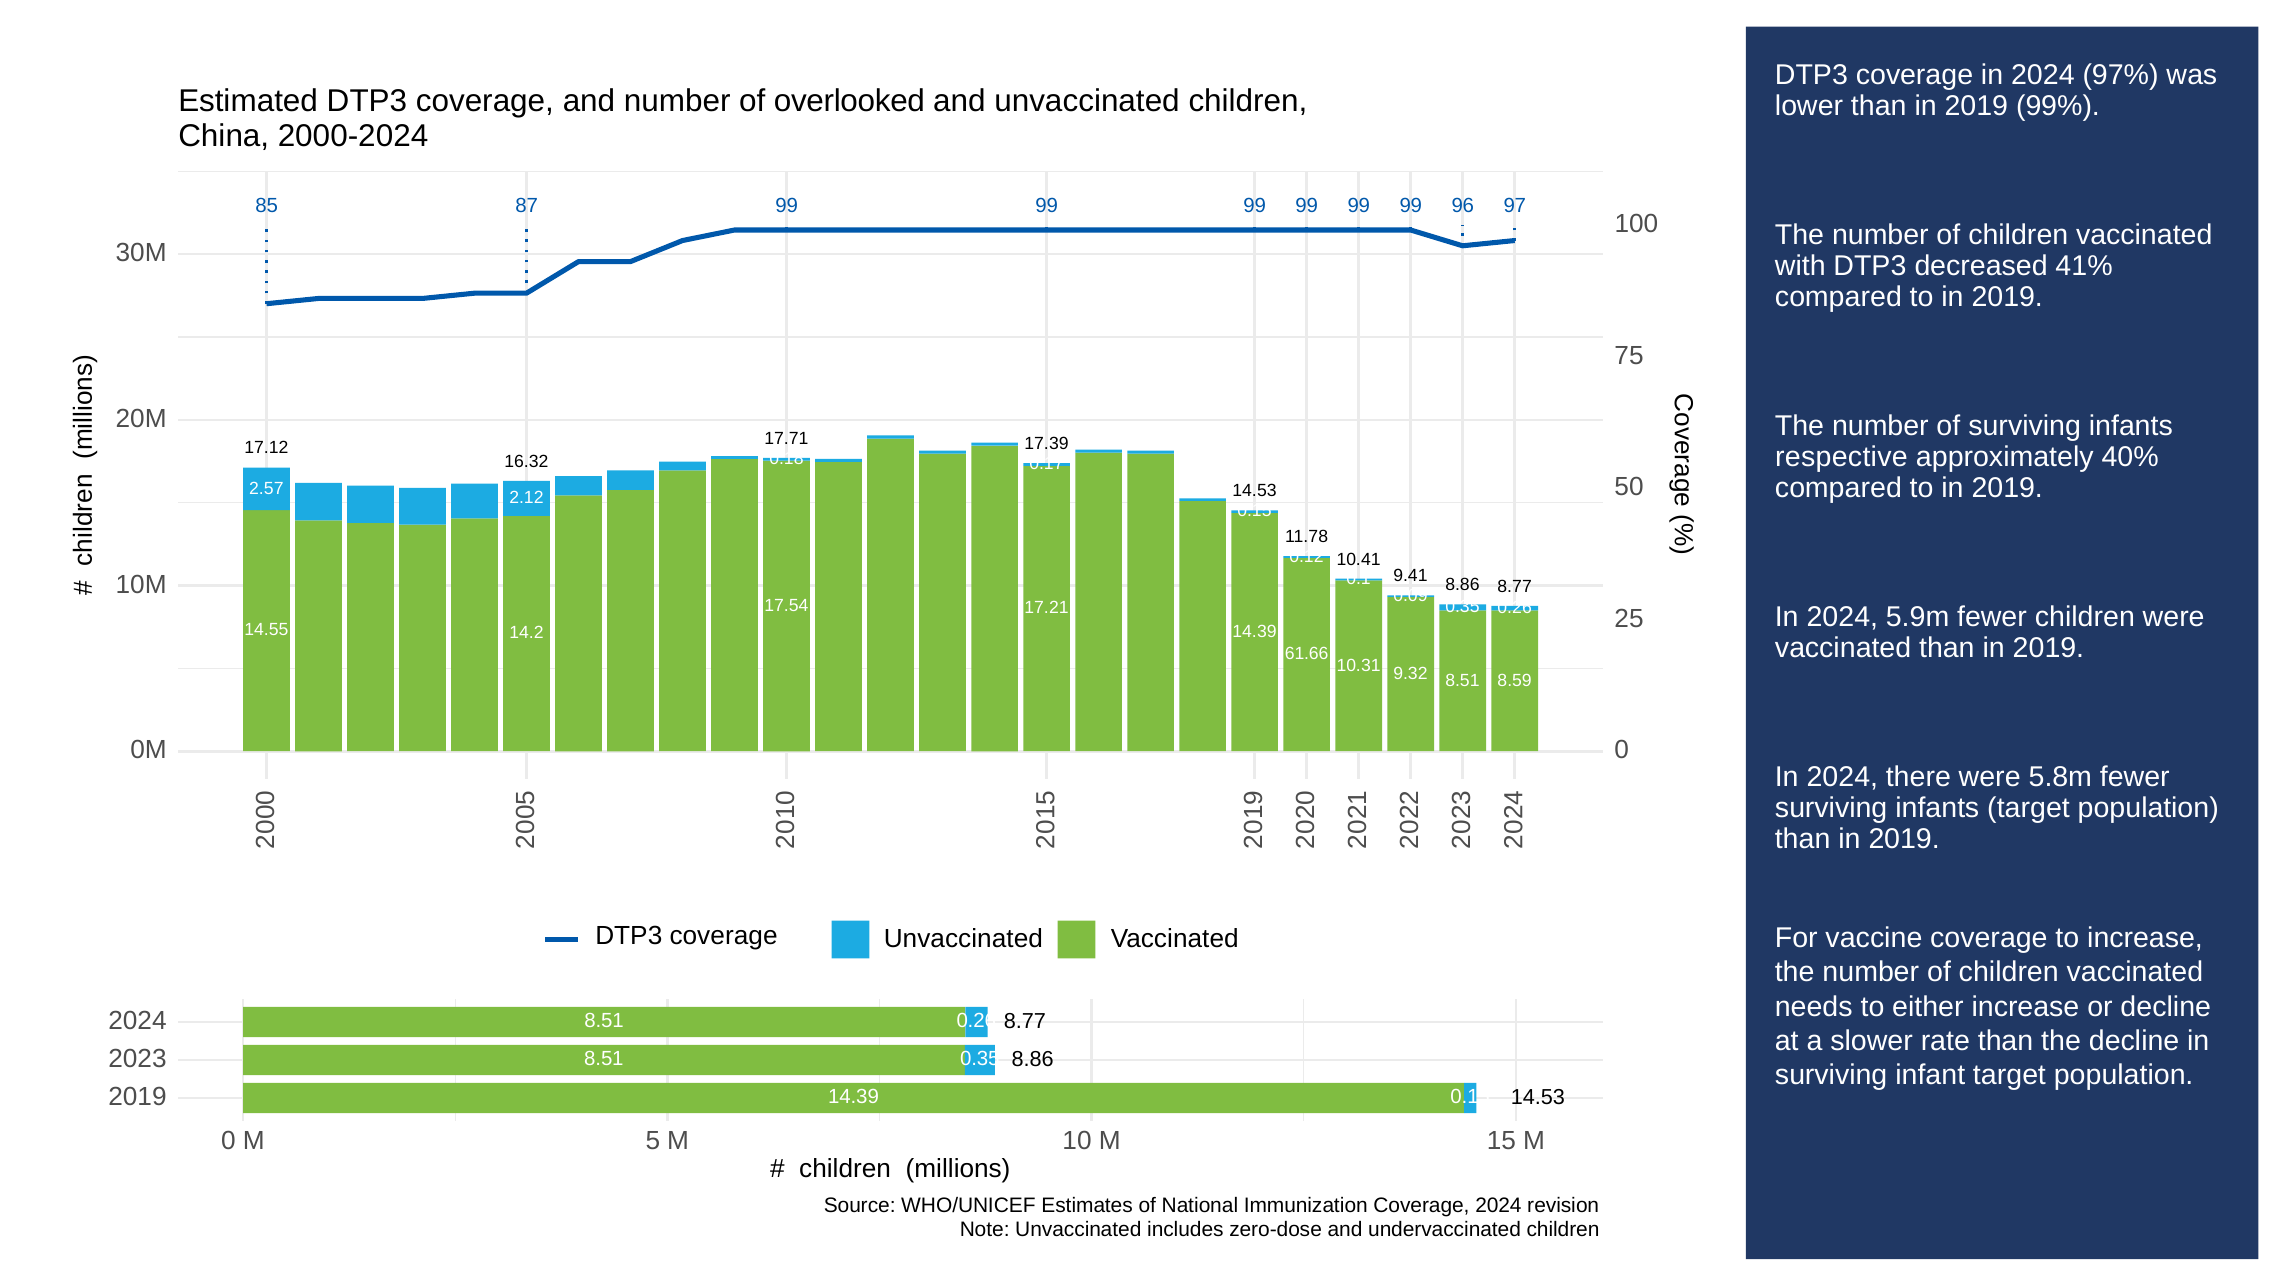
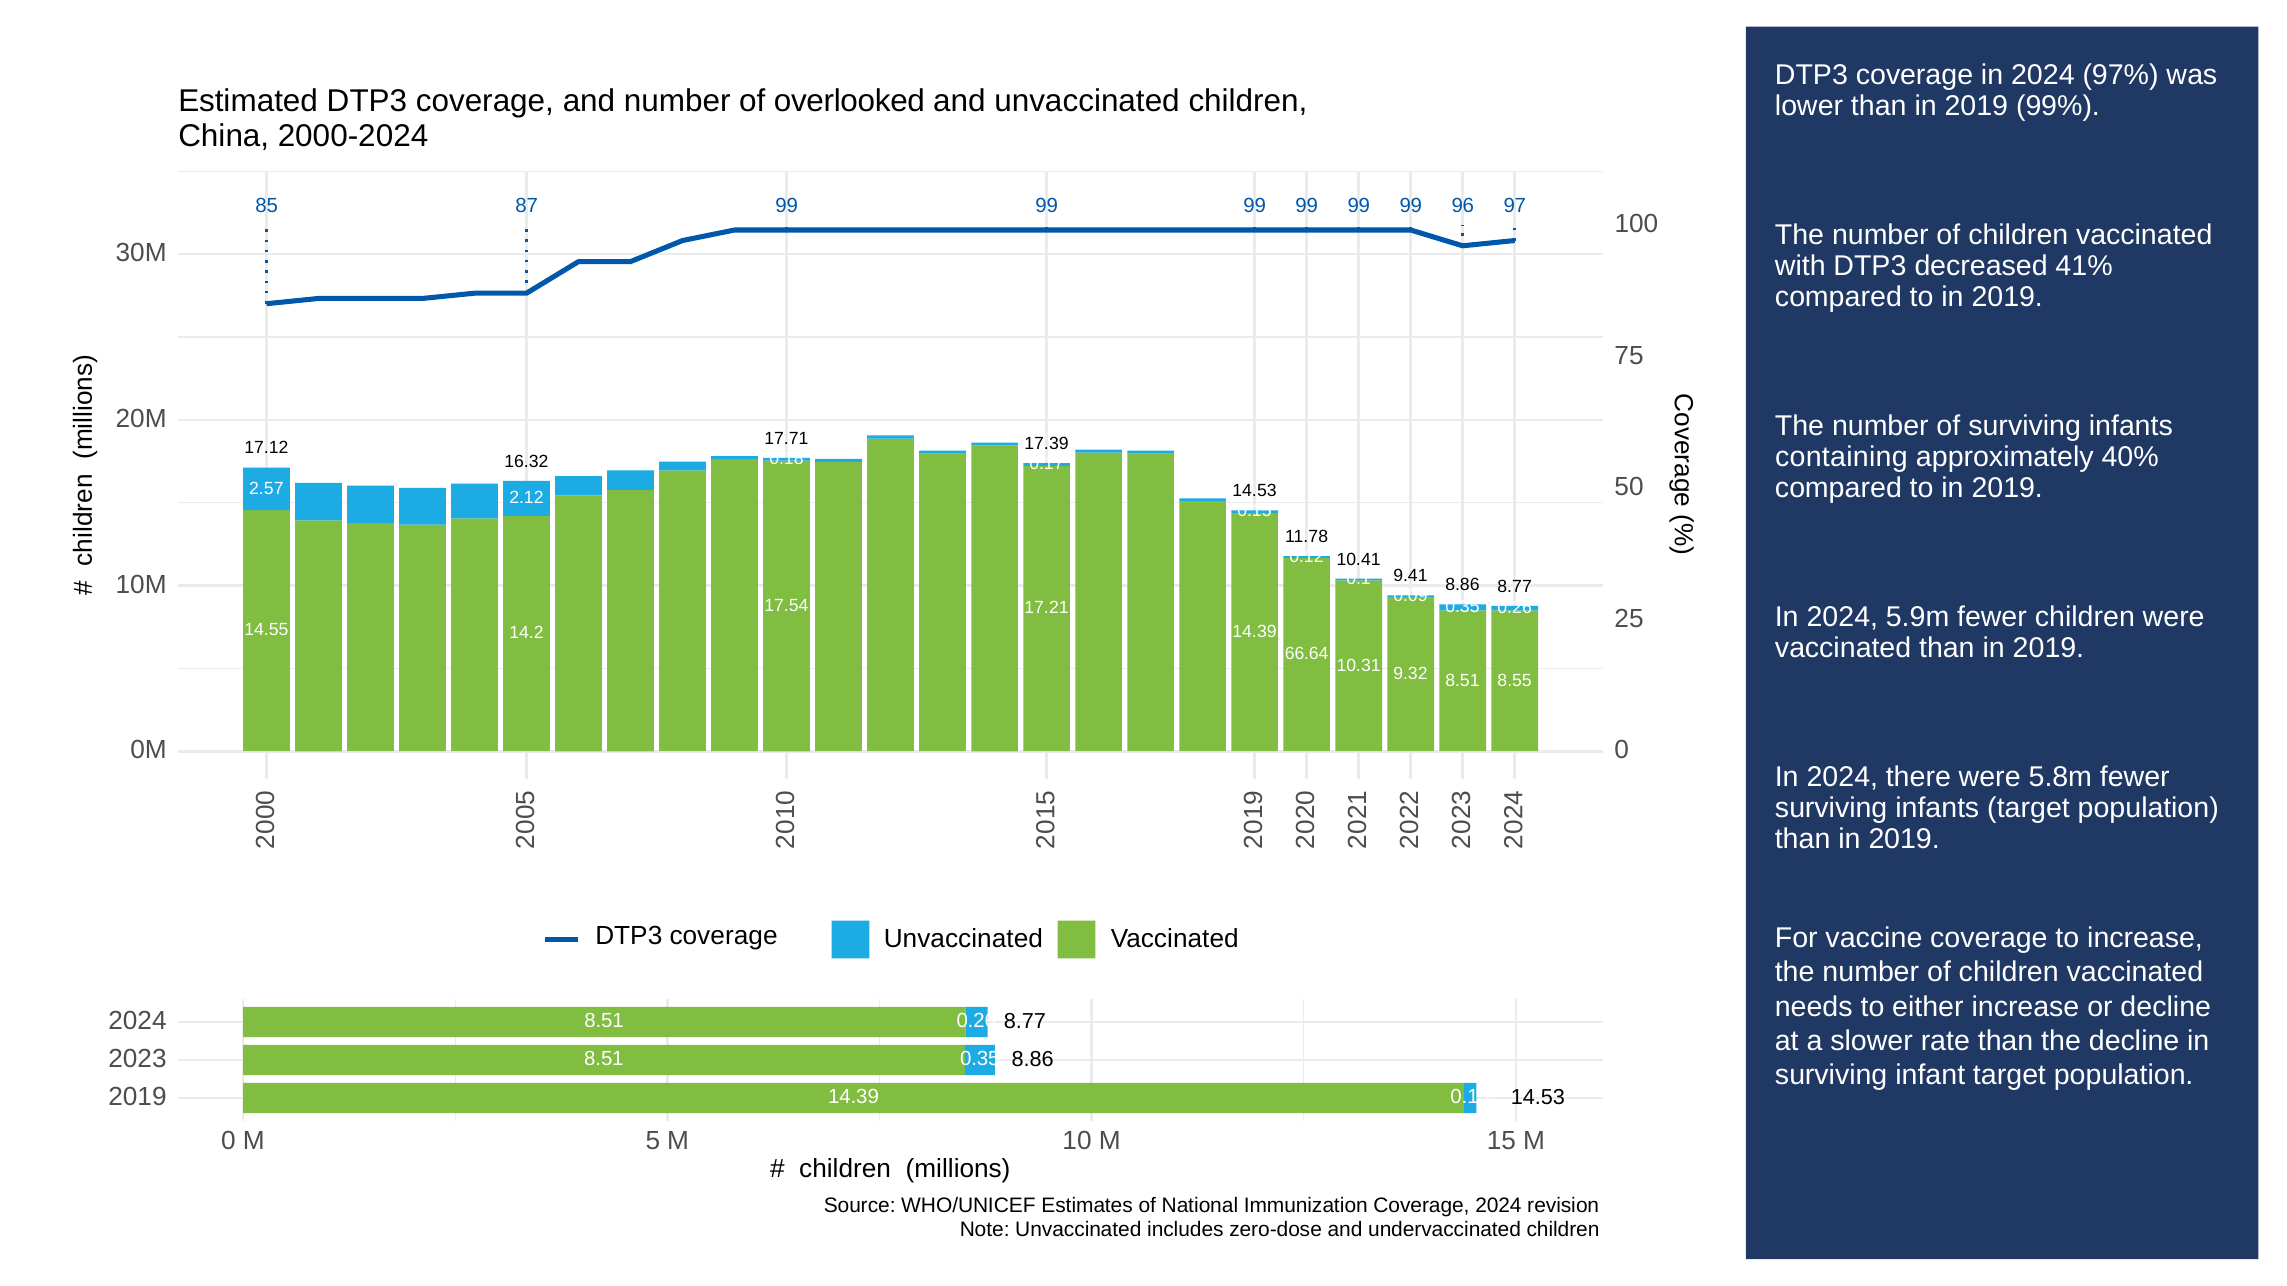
respective: respective -> containing
61.66: 61.66 -> 66.64
8.59: 8.59 -> 8.55
